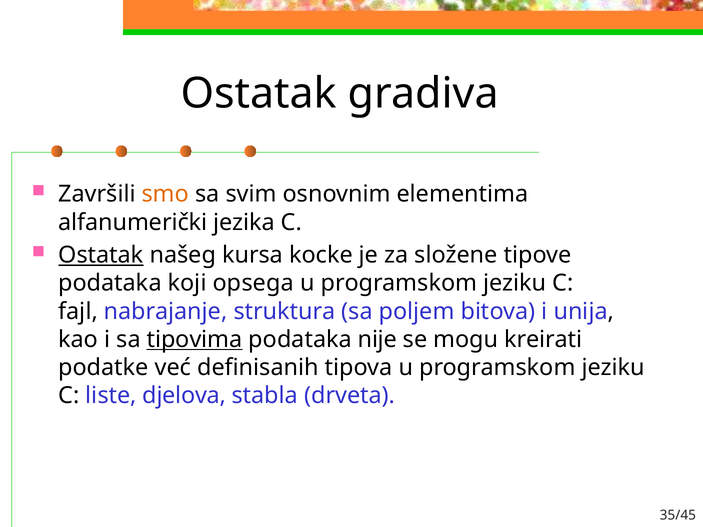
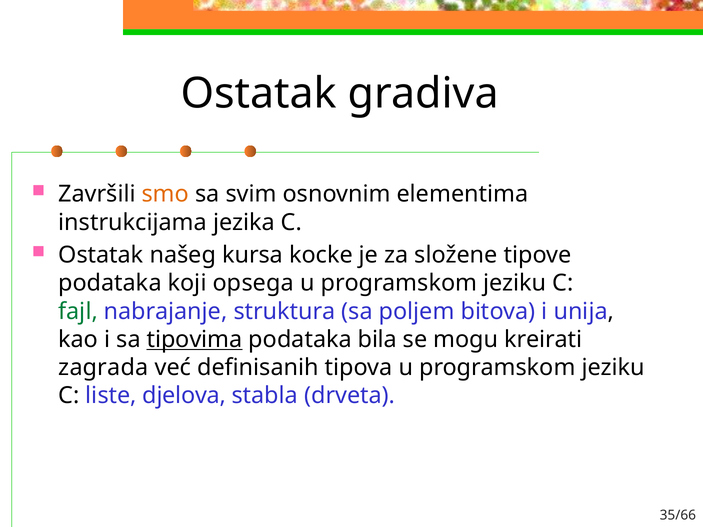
alfanumerički: alfanumerički -> instrukcijama
Ostatak at (101, 255) underline: present -> none
fajl colour: black -> green
nije: nije -> bila
podatke: podatke -> zagrada
35/45: 35/45 -> 35/66
